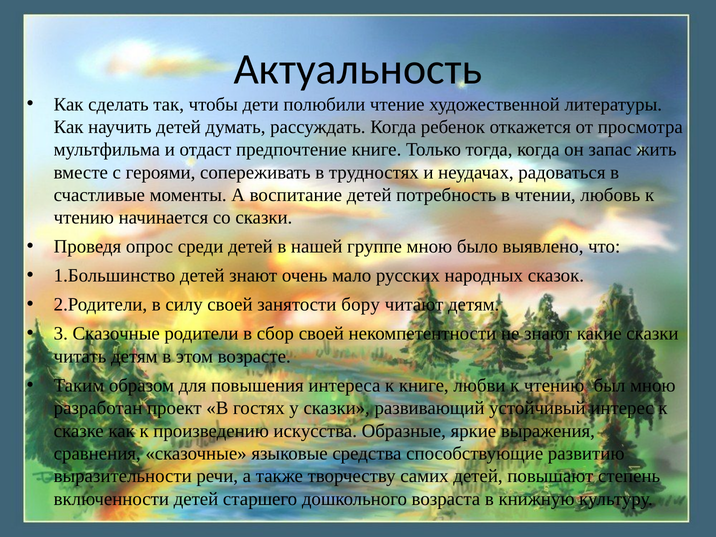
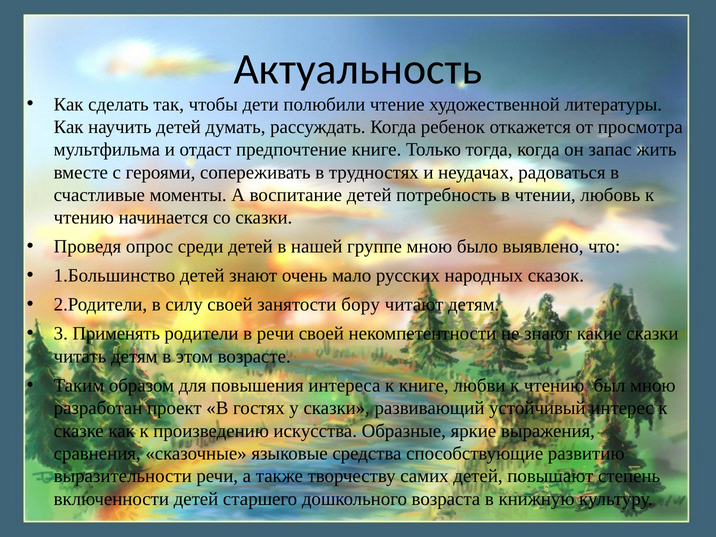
3 Сказочные: Сказочные -> Применять
в сбор: сбор -> речи
